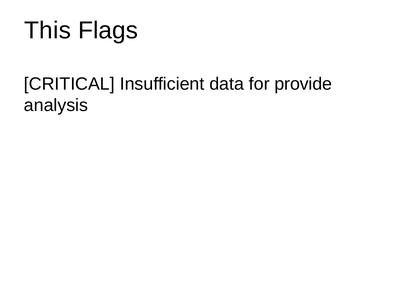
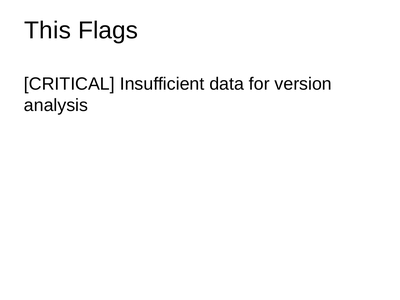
provide: provide -> version
